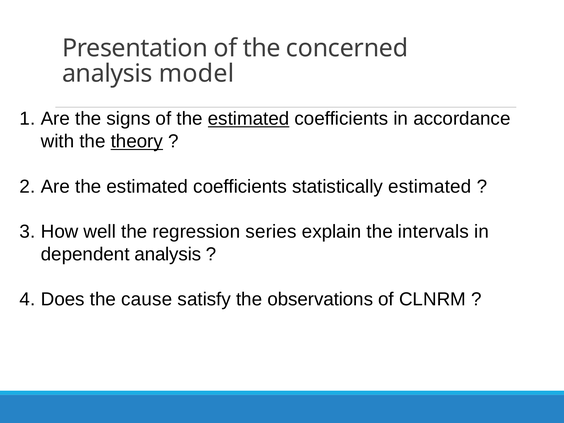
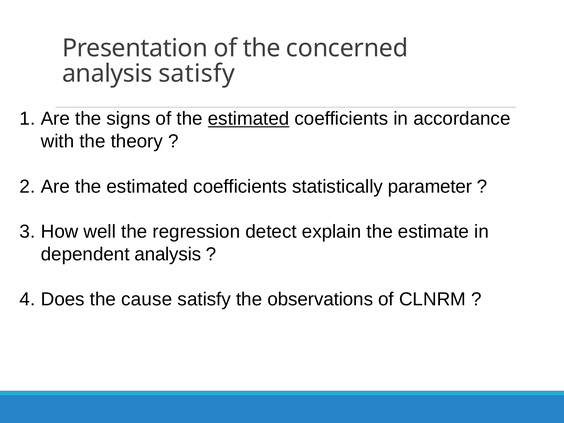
analysis model: model -> satisfy
theory underline: present -> none
statistically estimated: estimated -> parameter
series: series -> detect
intervals: intervals -> estimate
